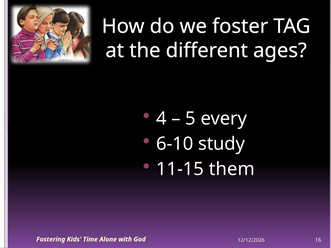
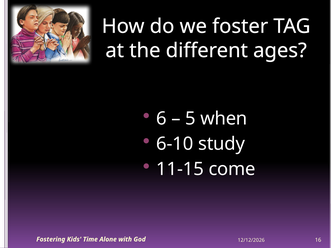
4: 4 -> 6
every: every -> when
them: them -> come
